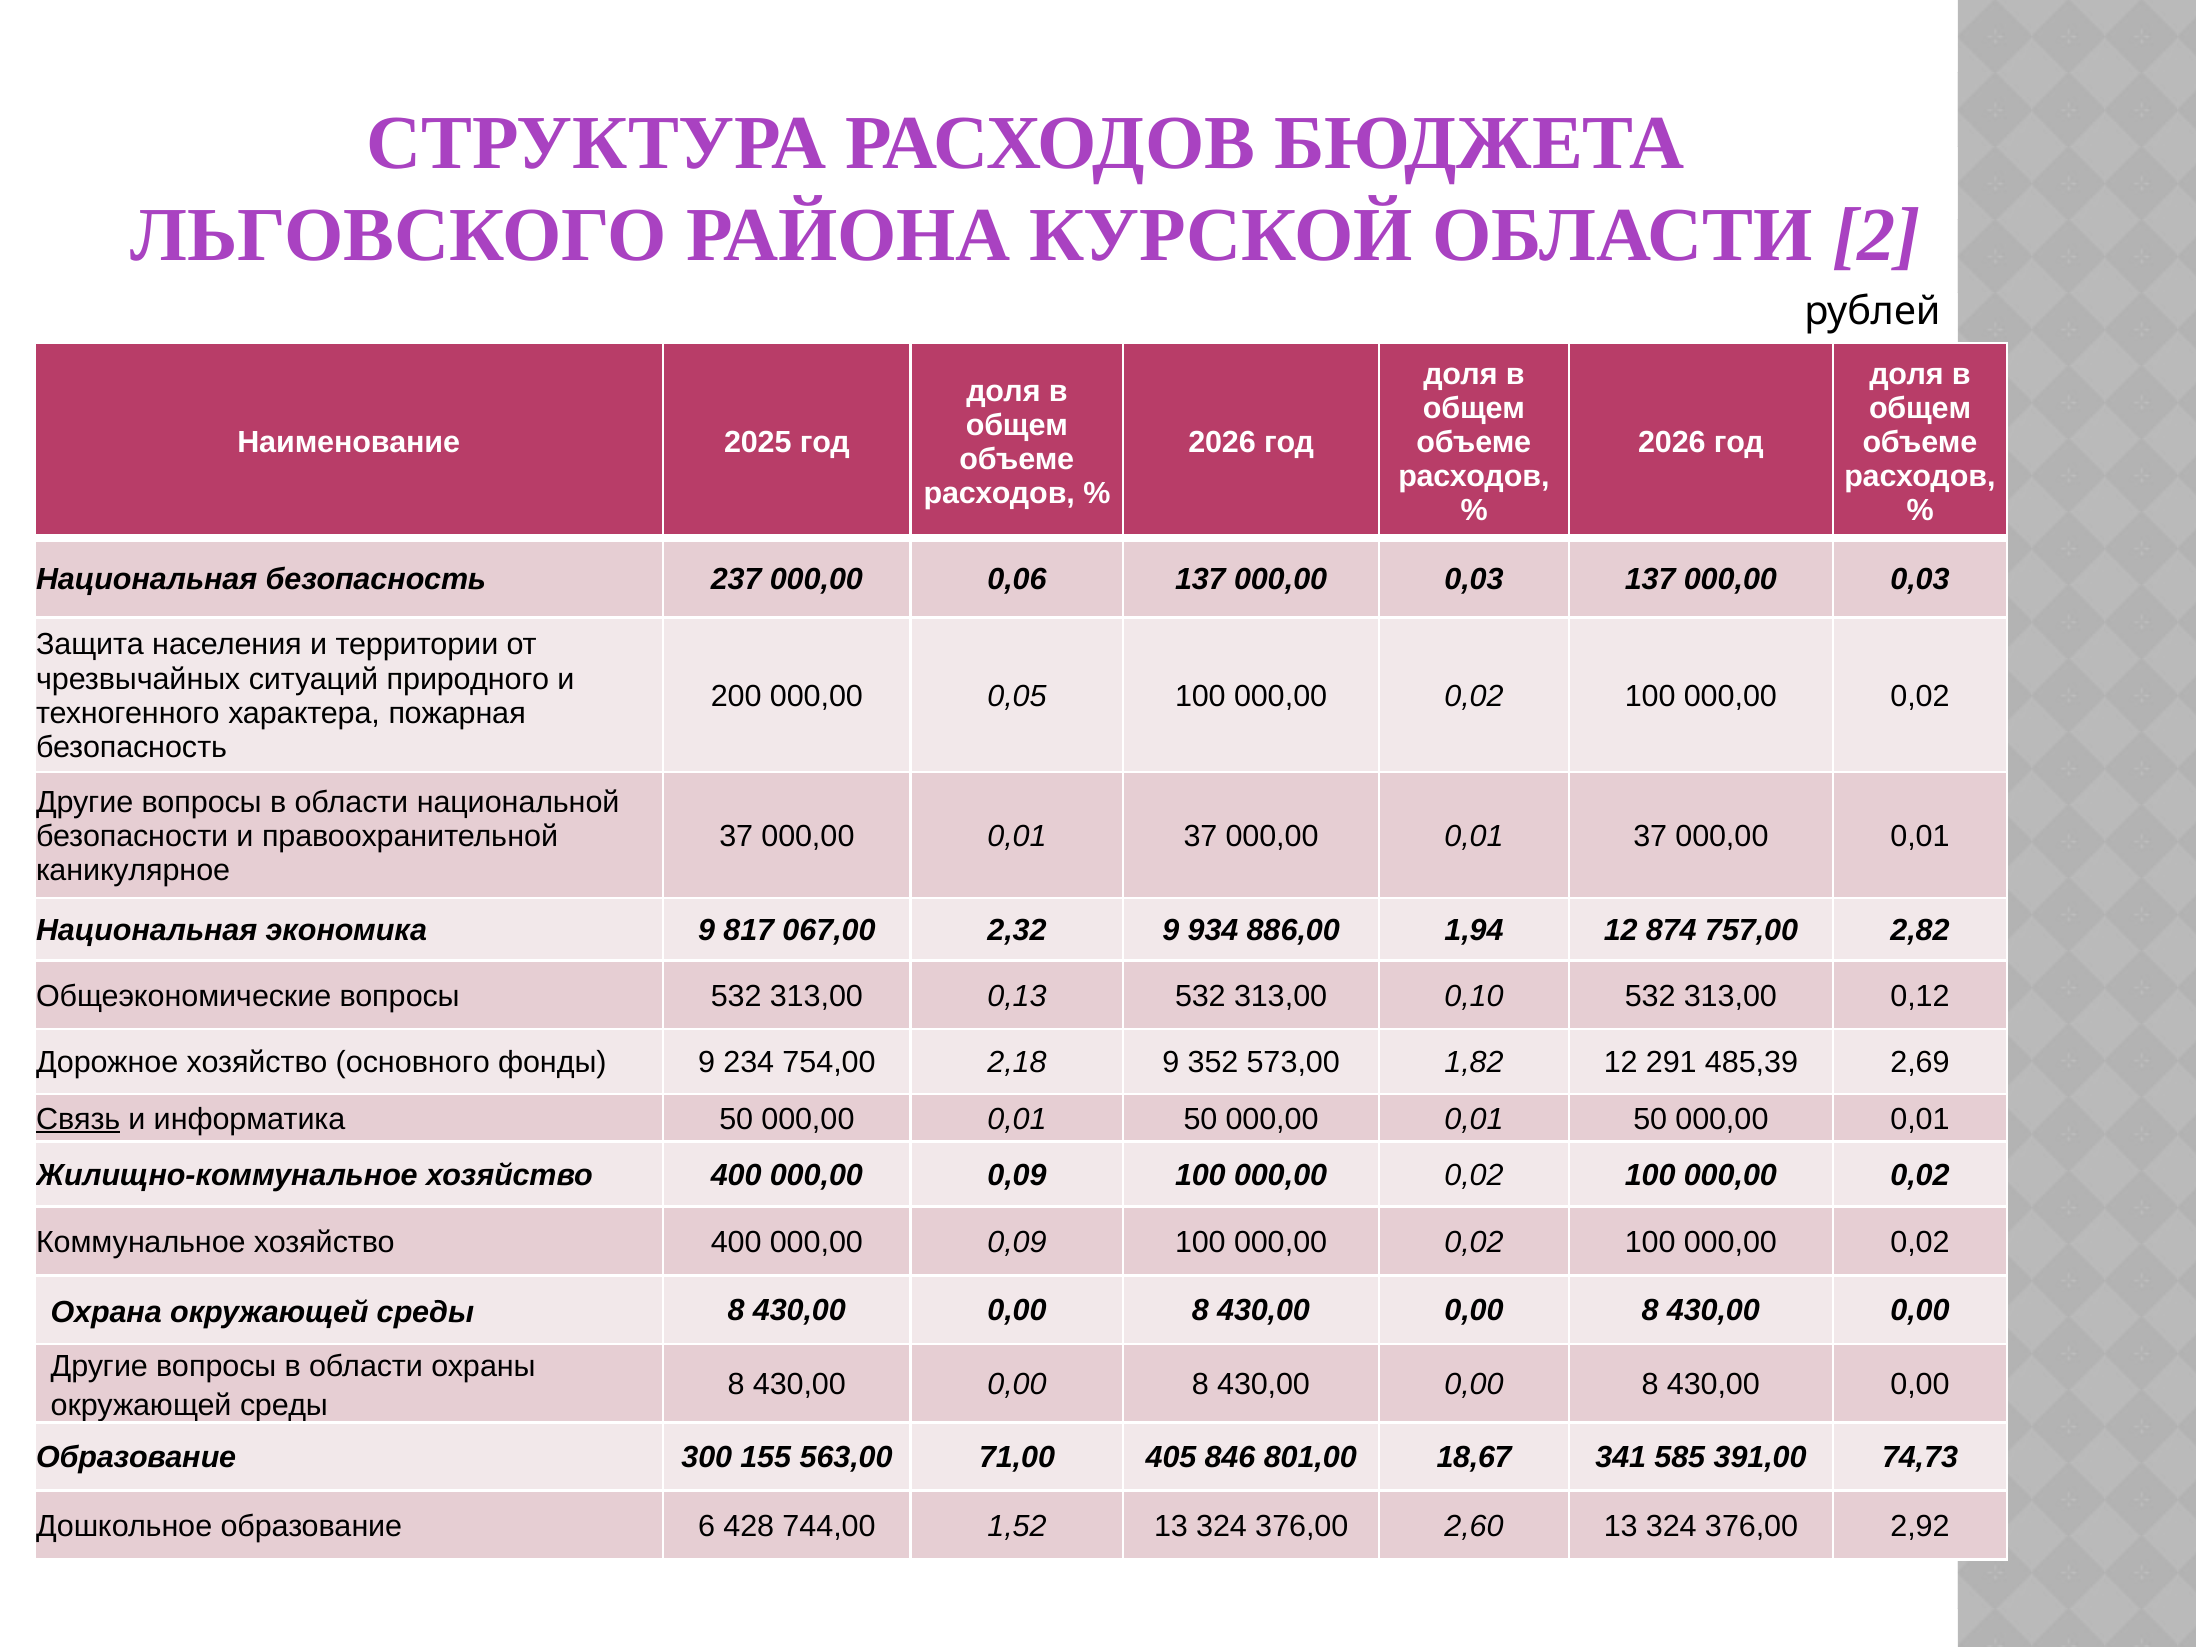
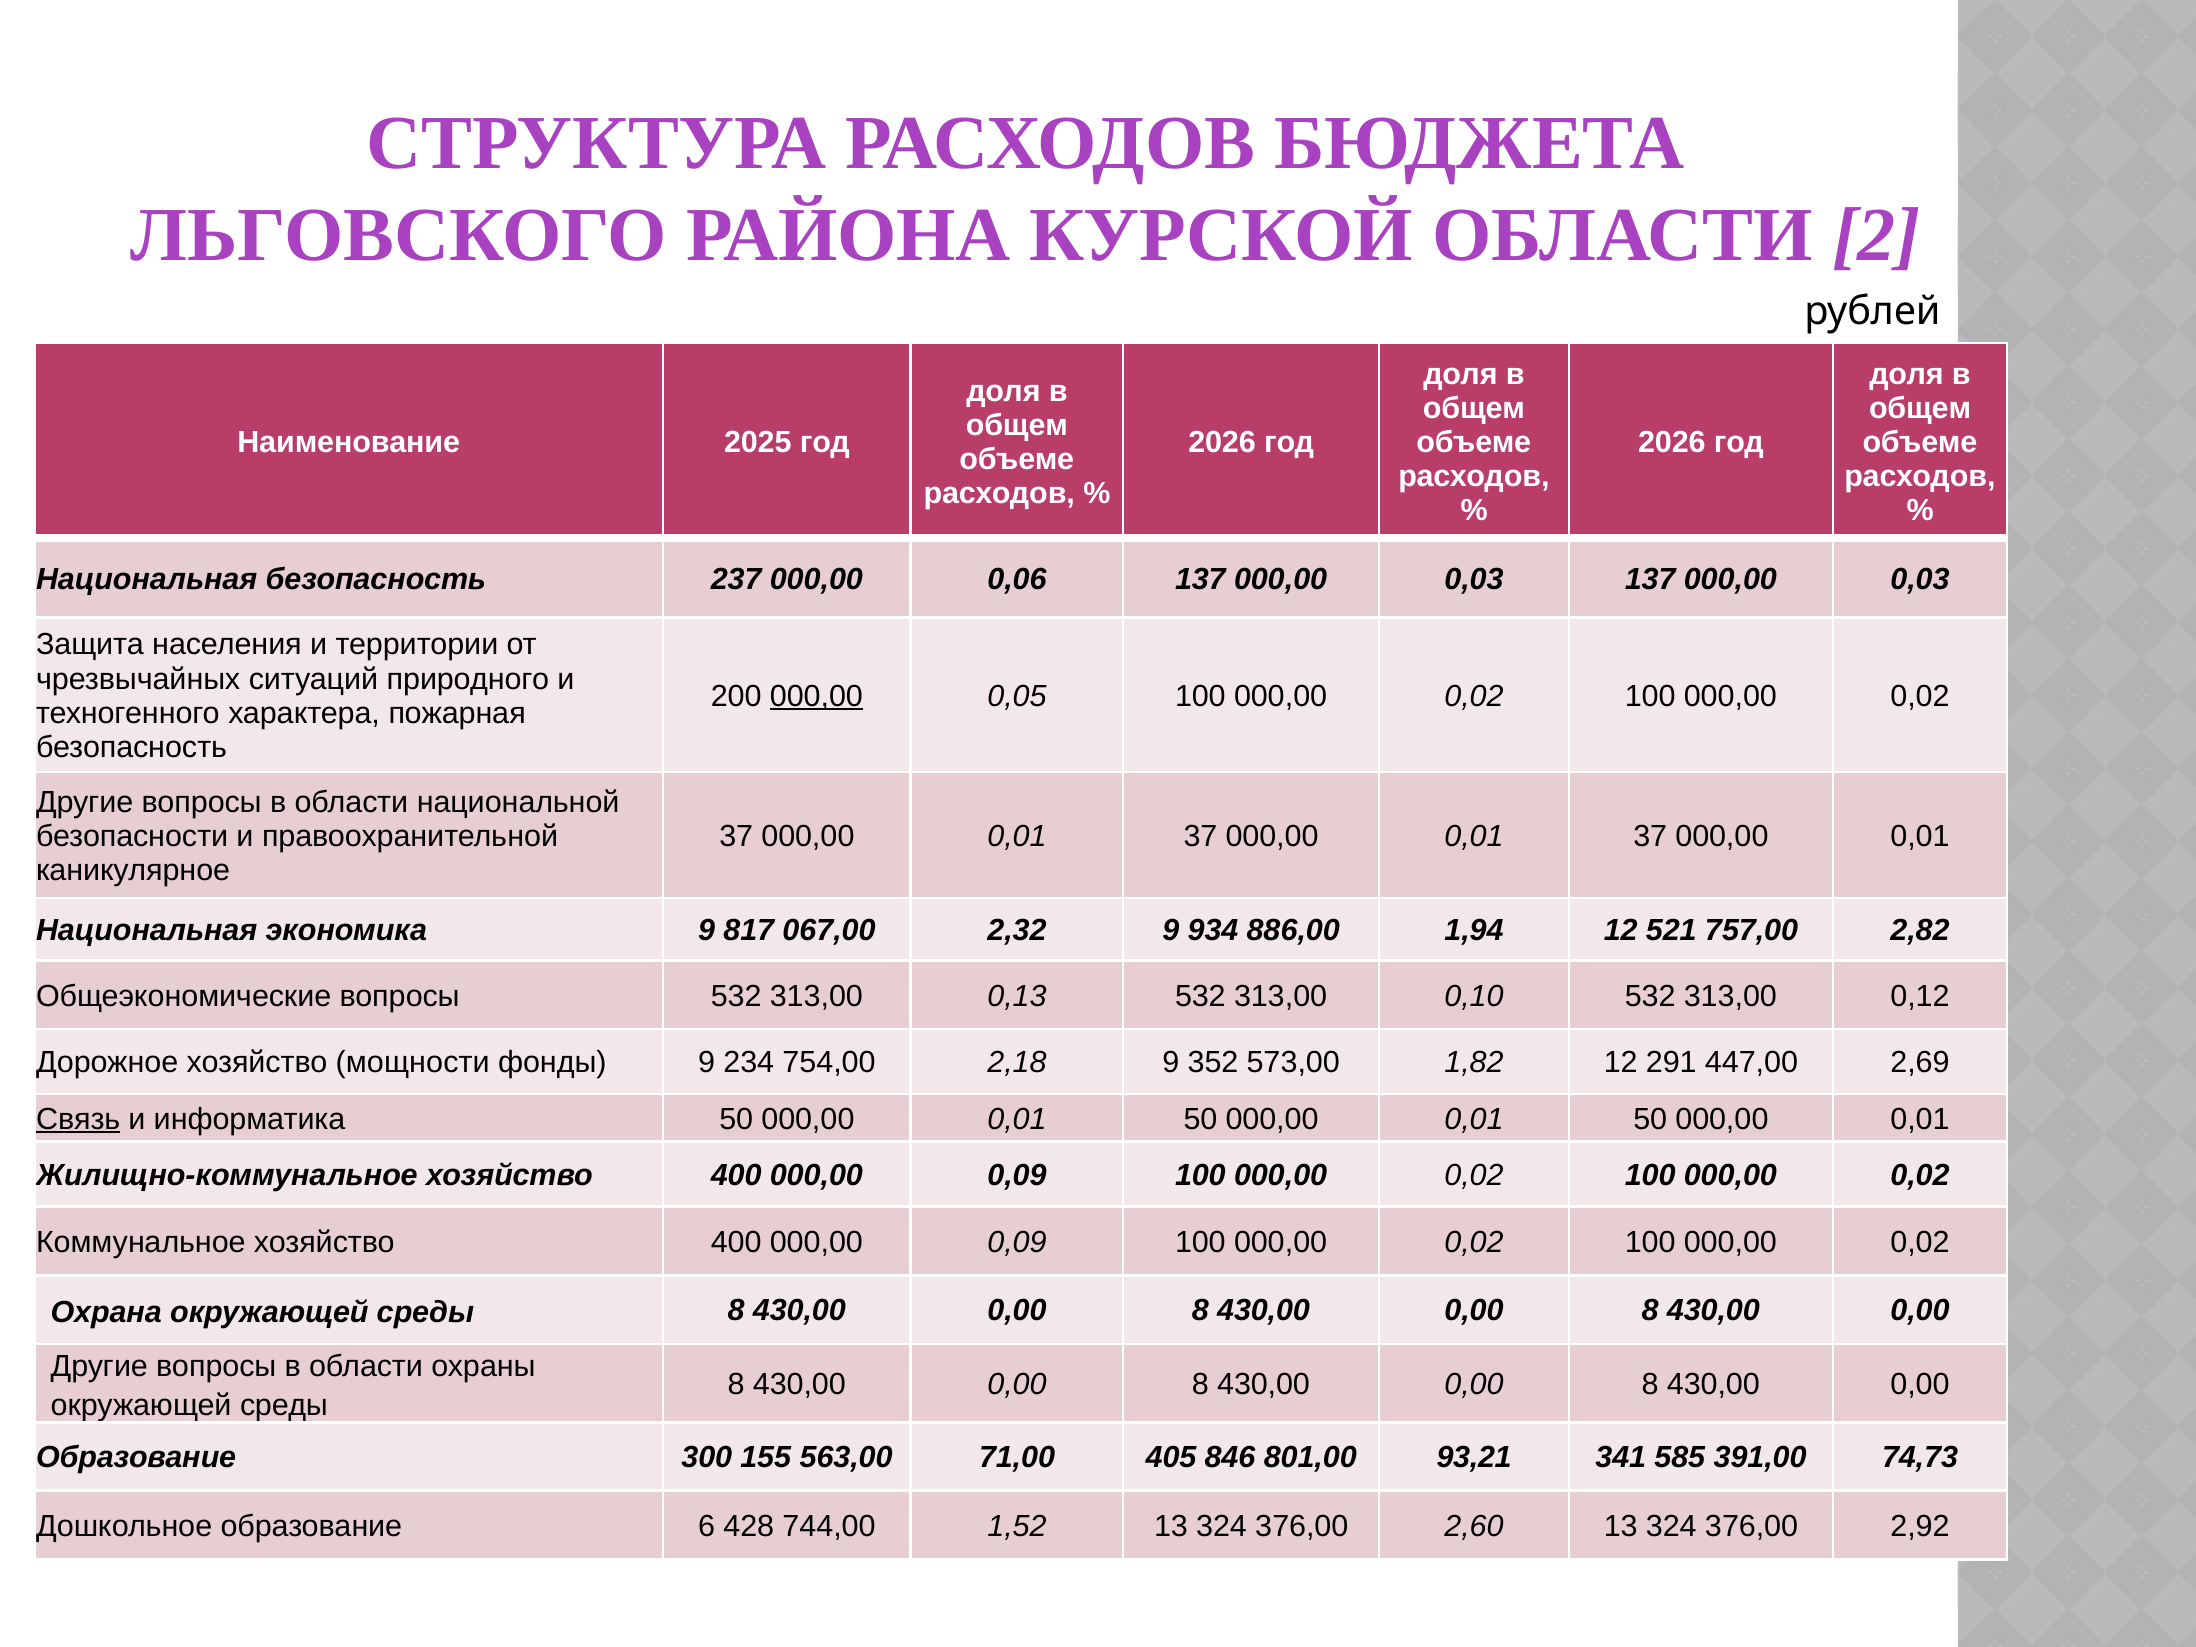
000,00 at (816, 696) underline: none -> present
874: 874 -> 521
основного: основного -> мощности
485,39: 485,39 -> 447,00
18,67: 18,67 -> 93,21
